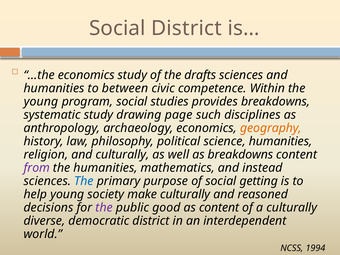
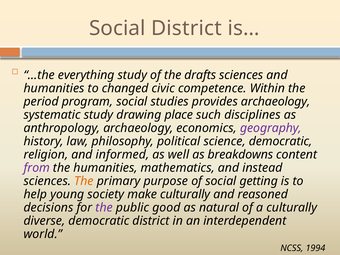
…the economics: economics -> everything
between: between -> changed
young at (41, 102): young -> period
provides breakdowns: breakdowns -> archaeology
page: page -> place
geography colour: orange -> purple
science humanities: humanities -> democratic
and culturally: culturally -> informed
The at (84, 181) colour: blue -> orange
as content: content -> natural
